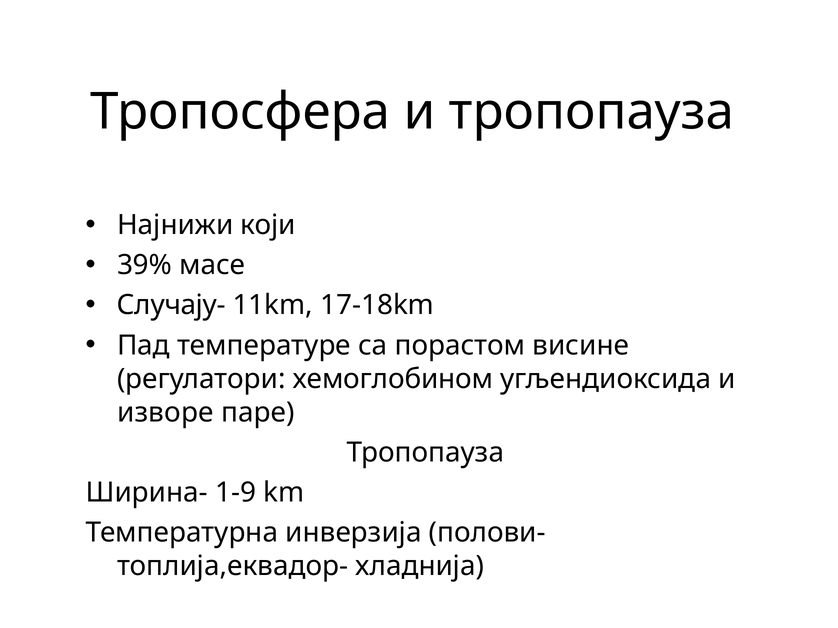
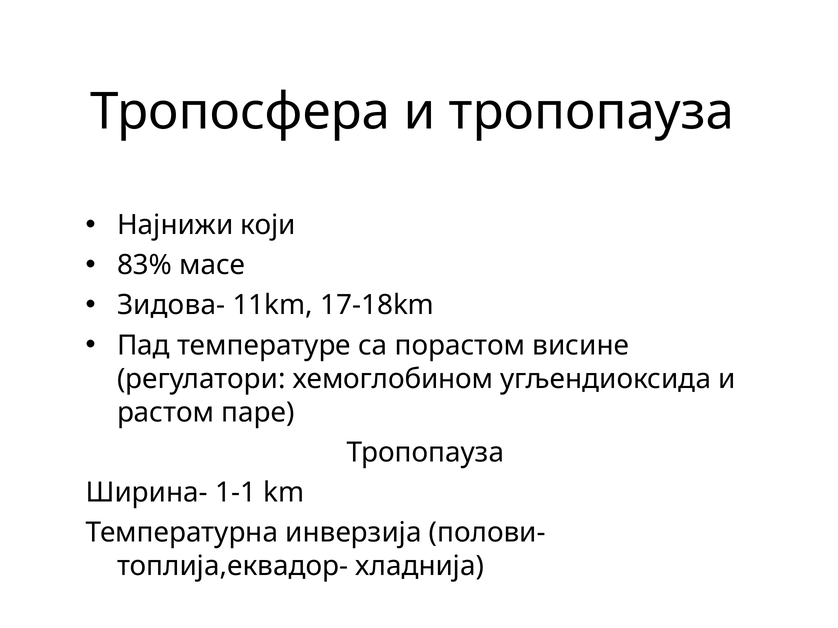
39%: 39% -> 83%
Случају-: Случају- -> Зидова-
изворе: изворе -> растом
1-9: 1-9 -> 1-1
